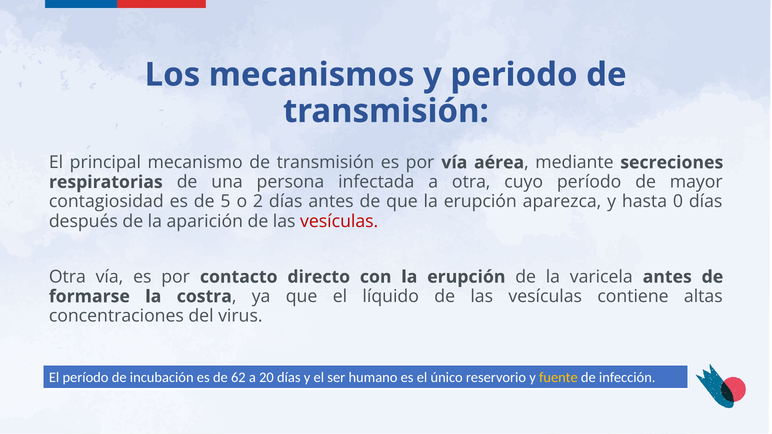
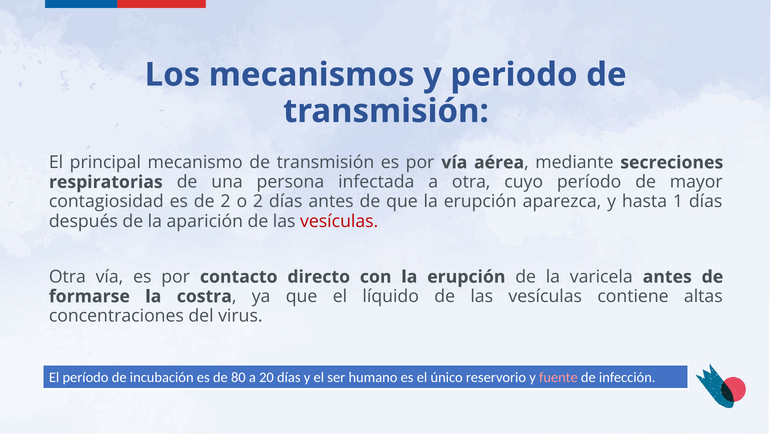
de 5: 5 -> 2
0: 0 -> 1
62: 62 -> 80
fuente colour: yellow -> pink
